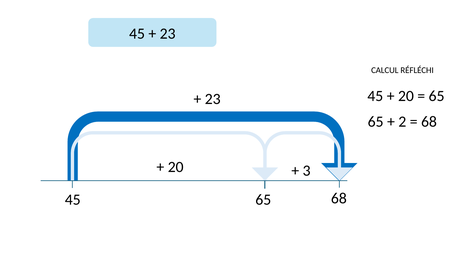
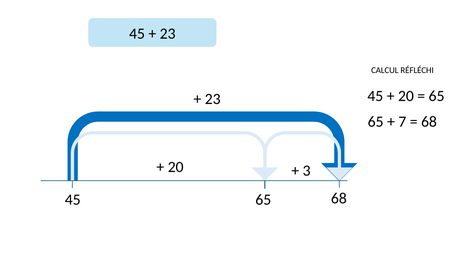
2: 2 -> 7
